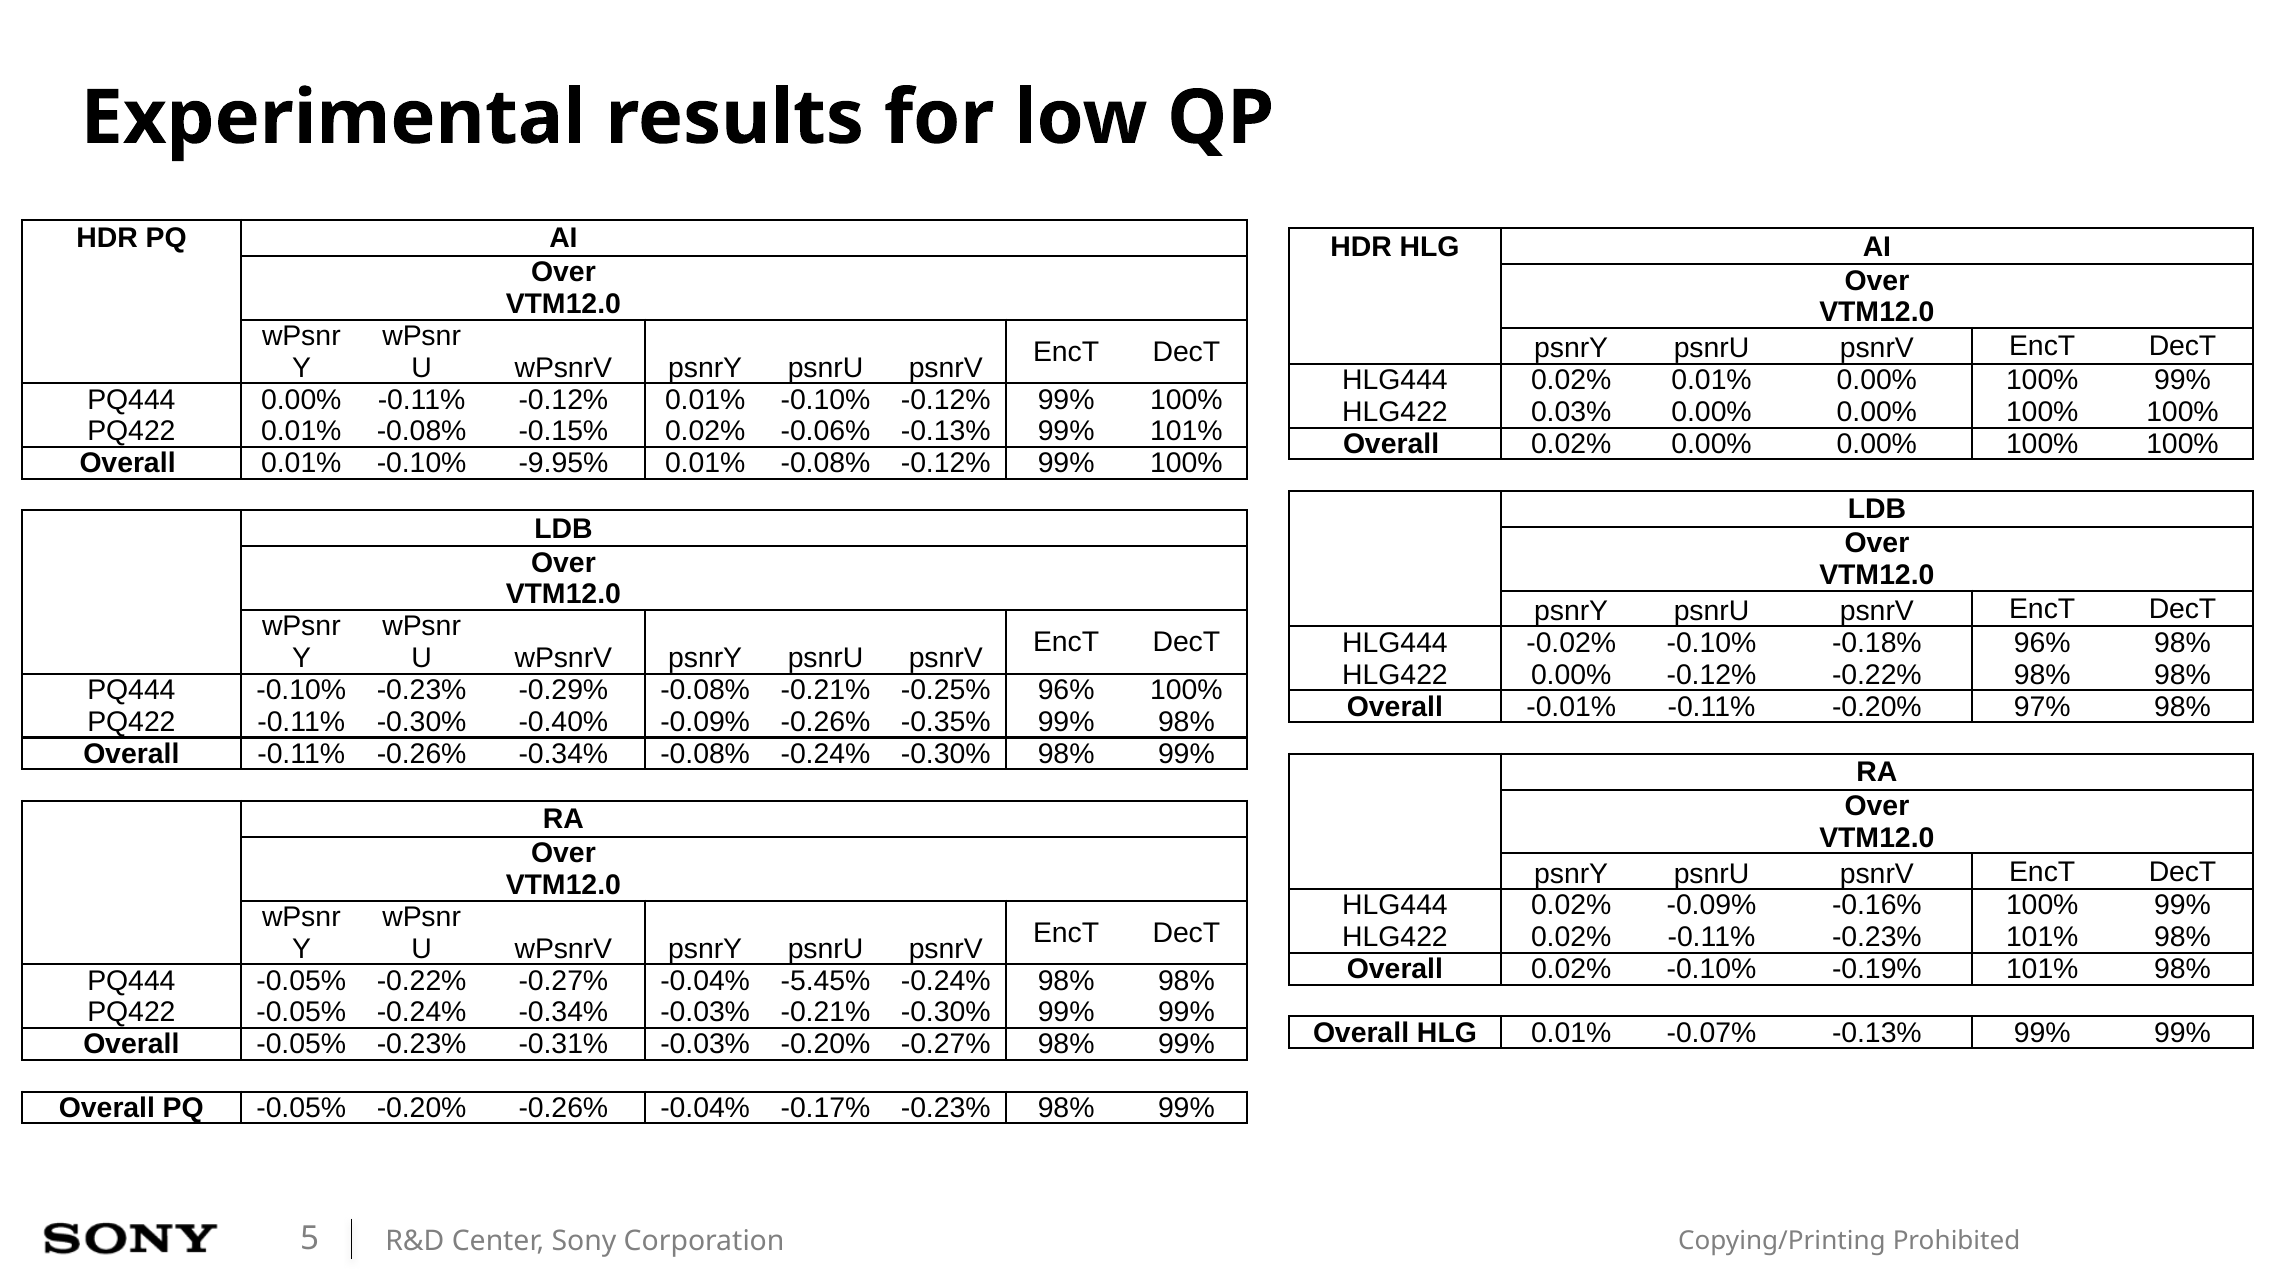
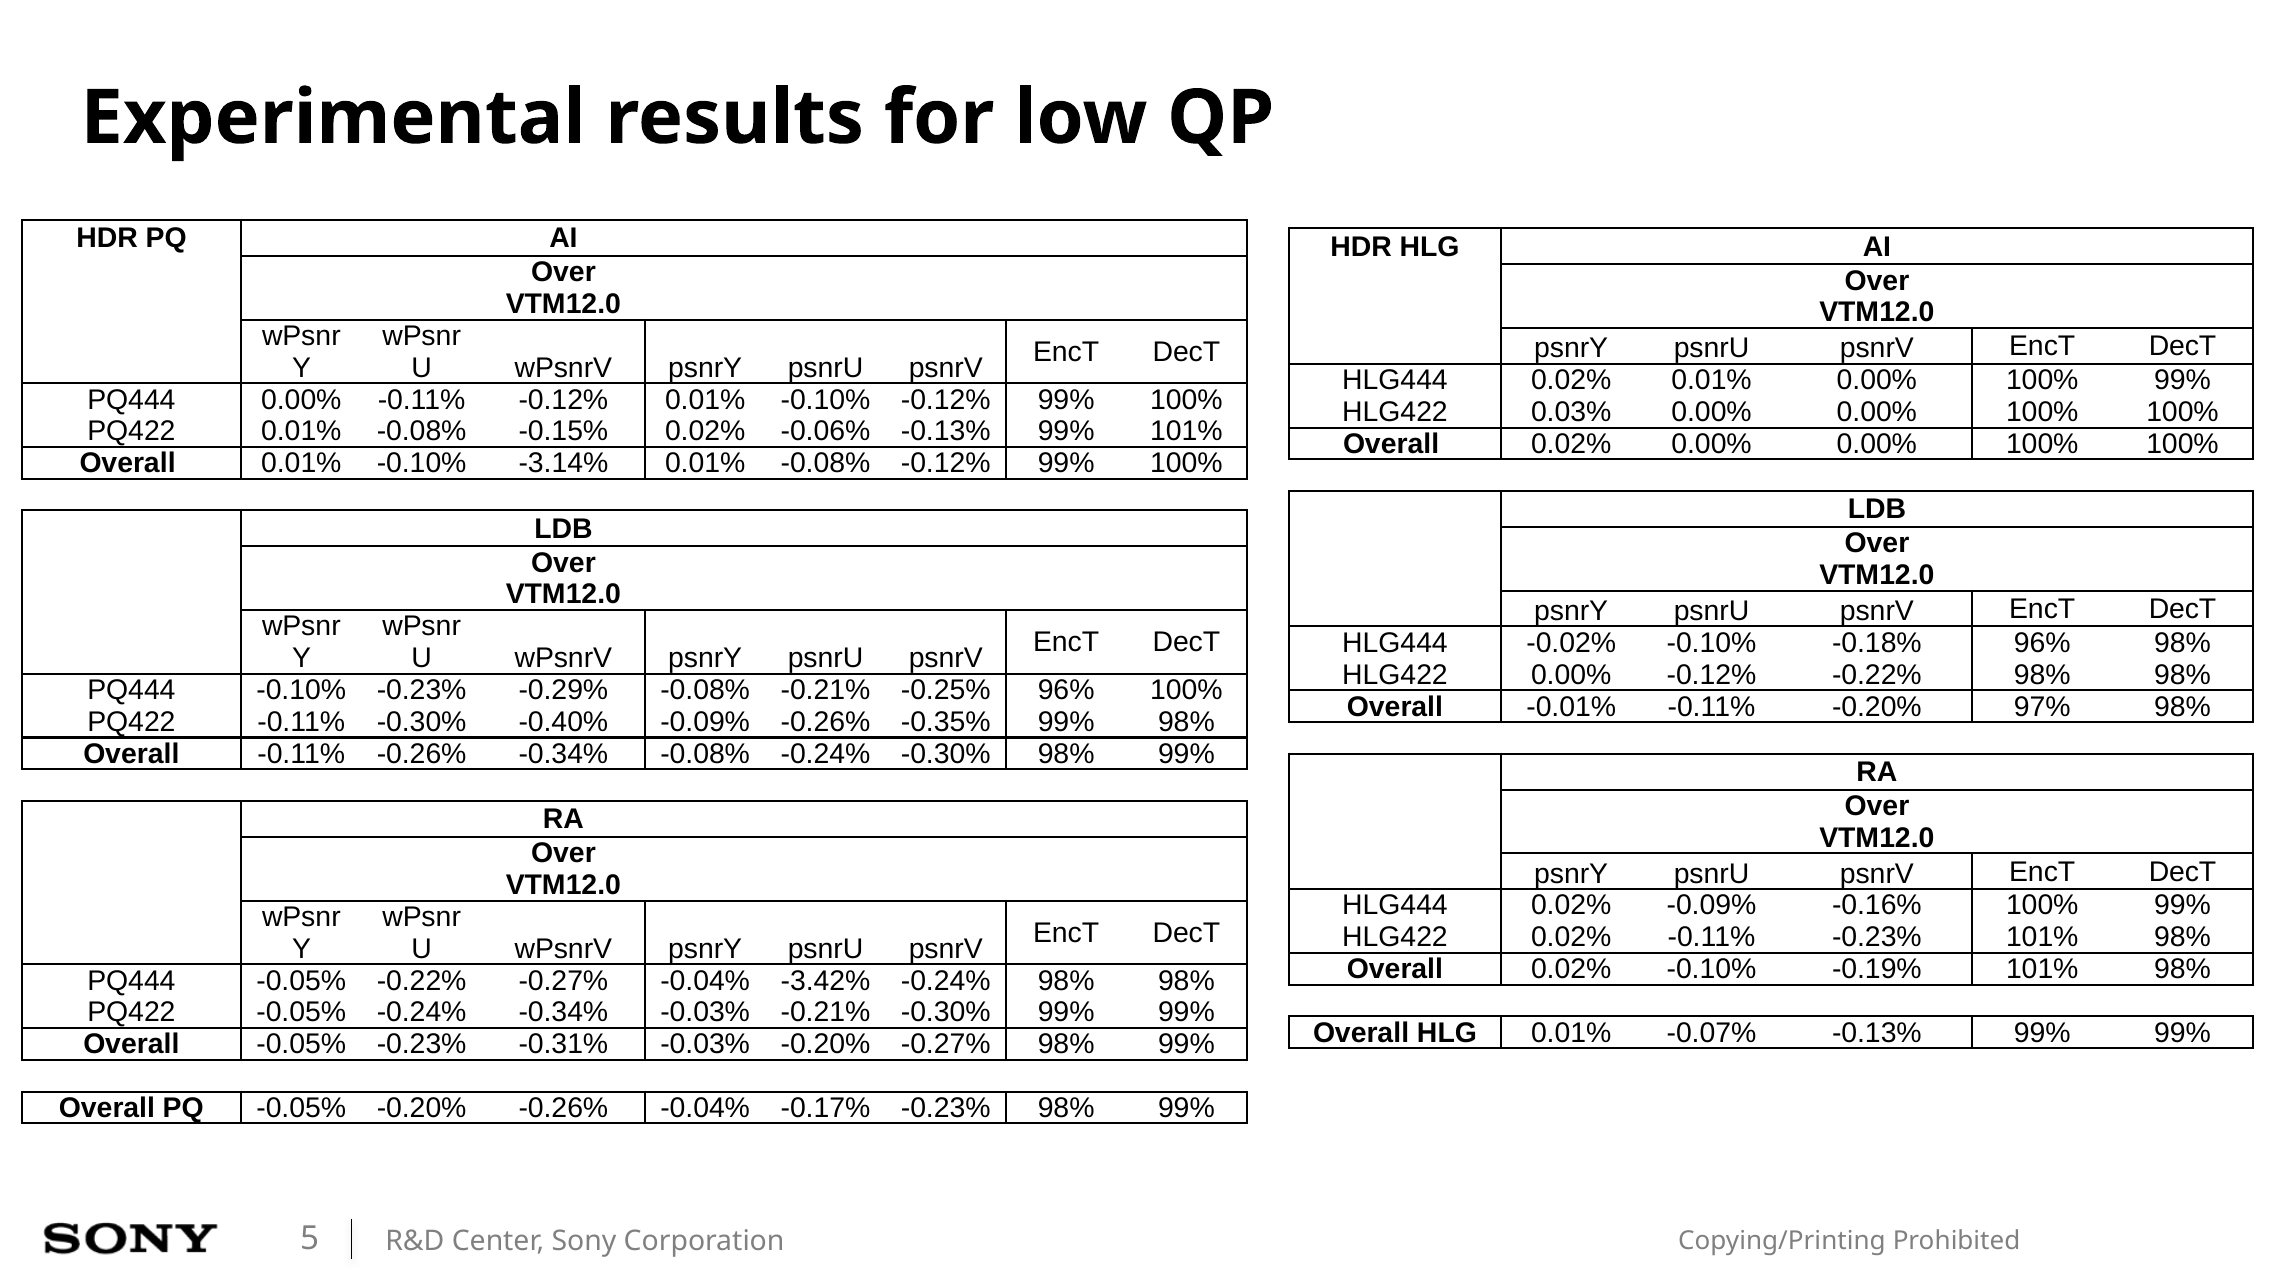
-9.95%: -9.95% -> -3.14%
-5.45%: -5.45% -> -3.42%
